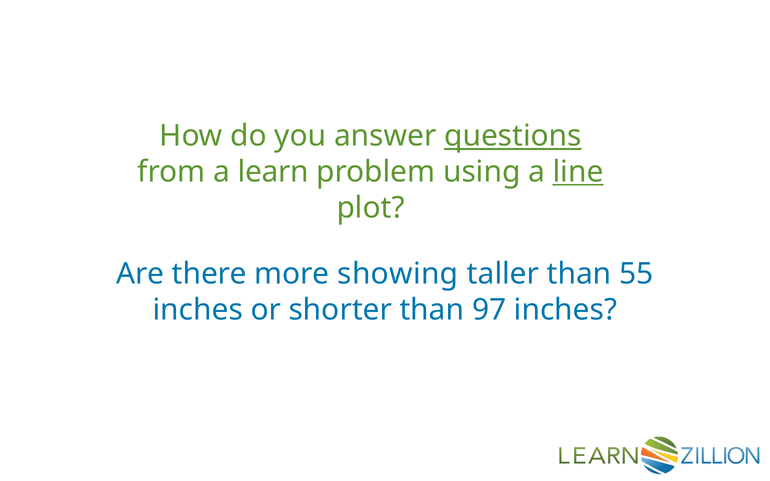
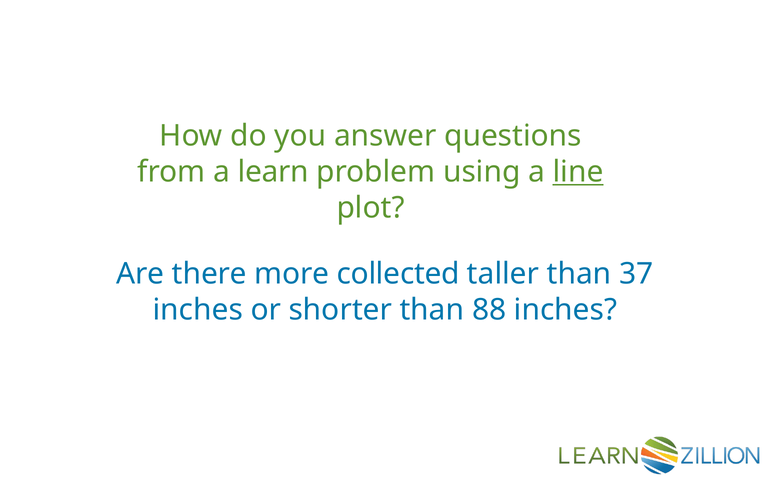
questions underline: present -> none
showing: showing -> collected
55: 55 -> 37
97: 97 -> 88
